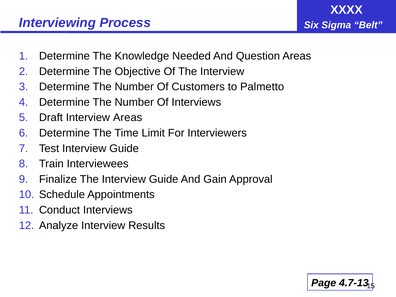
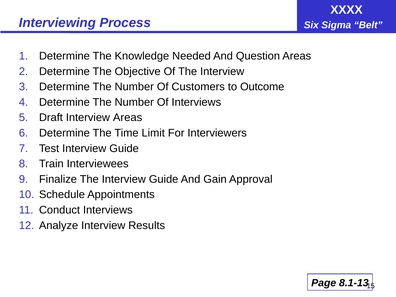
Palmetto: Palmetto -> Outcome
4.7-13: 4.7-13 -> 8.1-13
